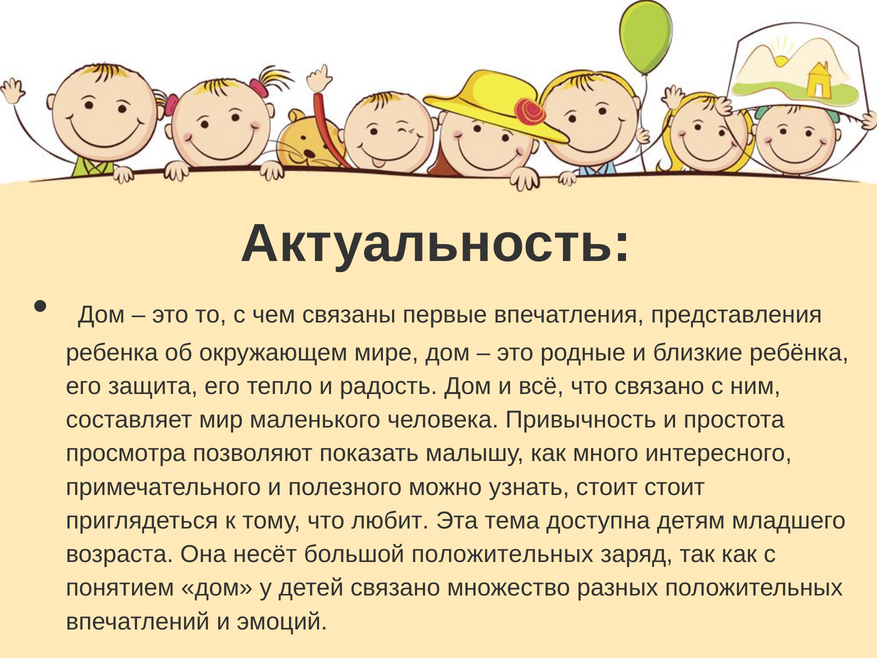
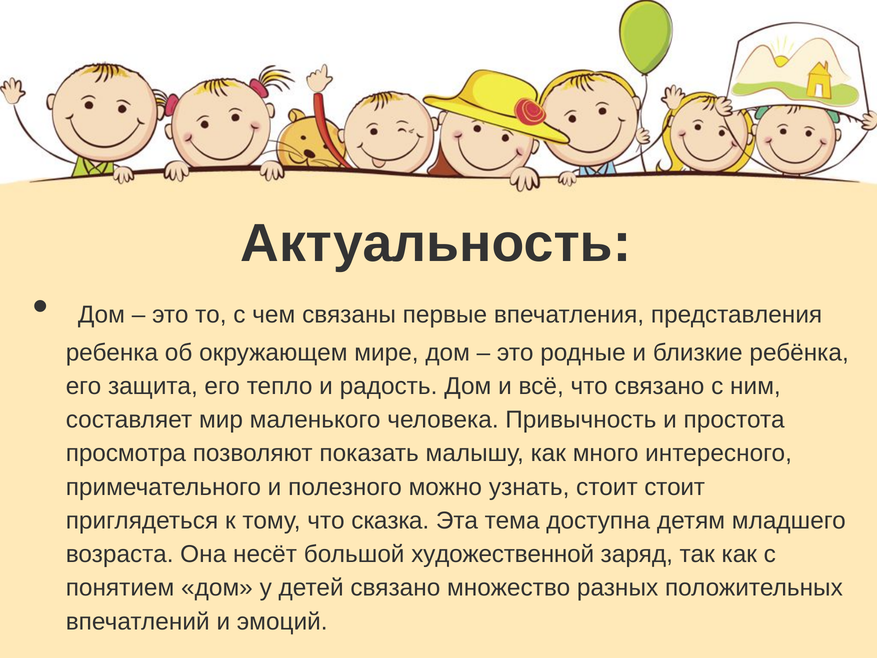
любит: любит -> сказка
большой положительных: положительных -> художественной
